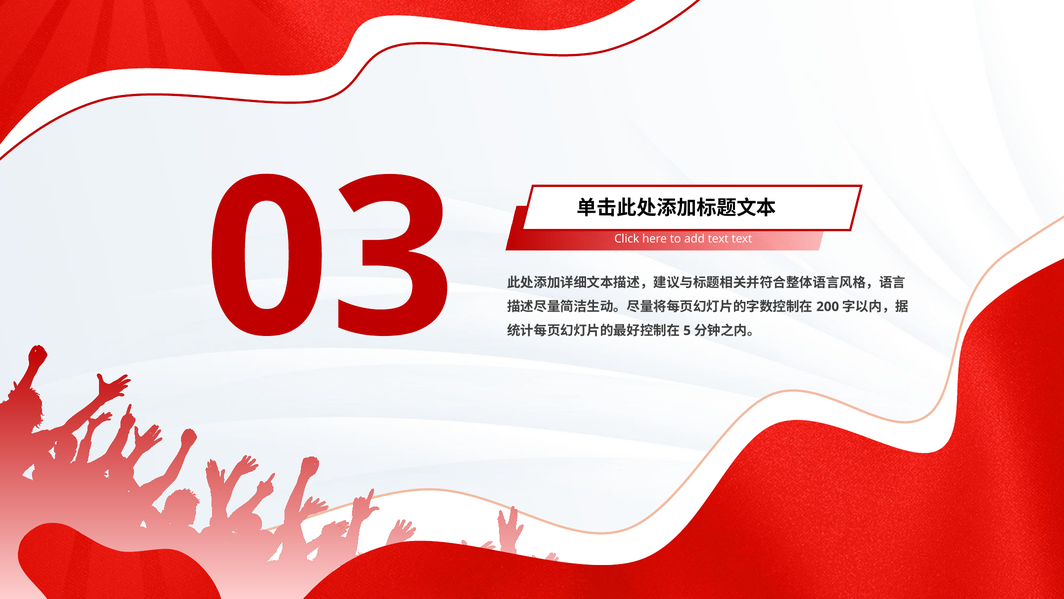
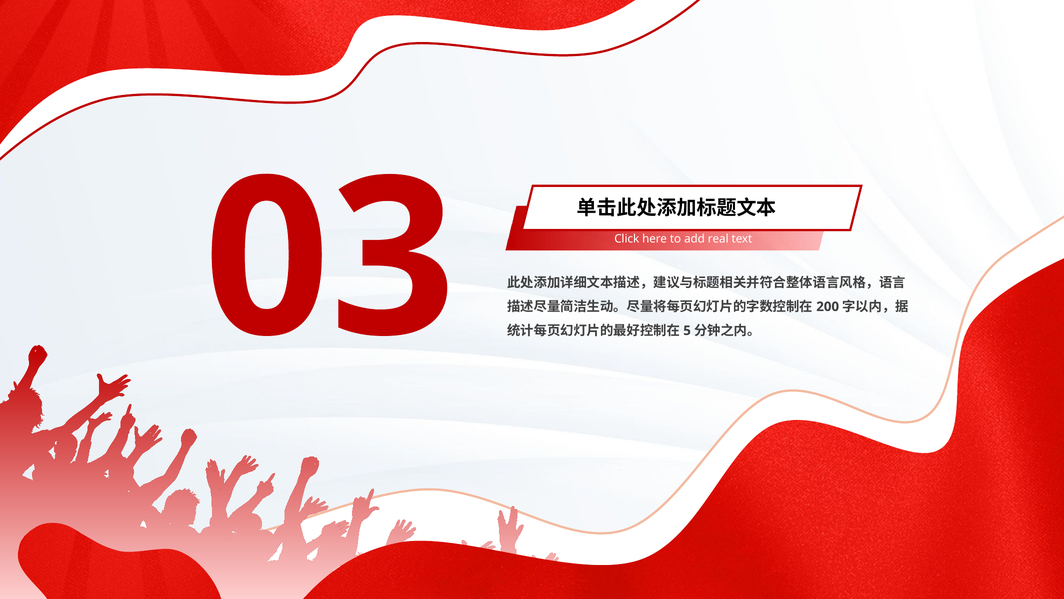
add text: text -> real
